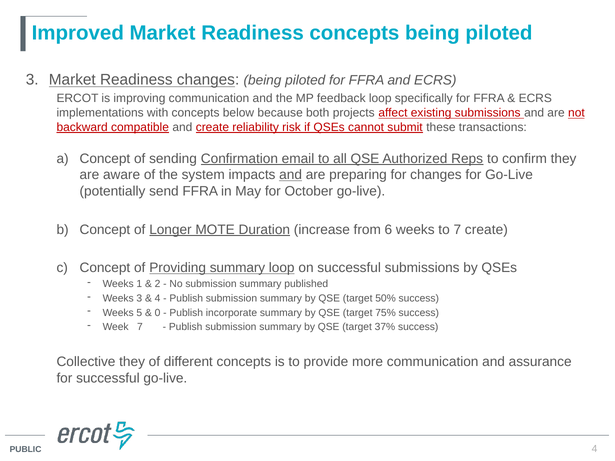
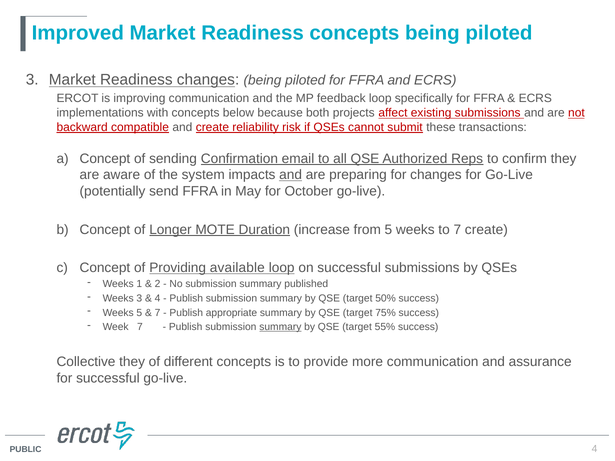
from 6: 6 -> 5
Providing summary: summary -> available
0 at (158, 313): 0 -> 7
incorporate: incorporate -> appropriate
summary at (280, 327) underline: none -> present
37%: 37% -> 55%
